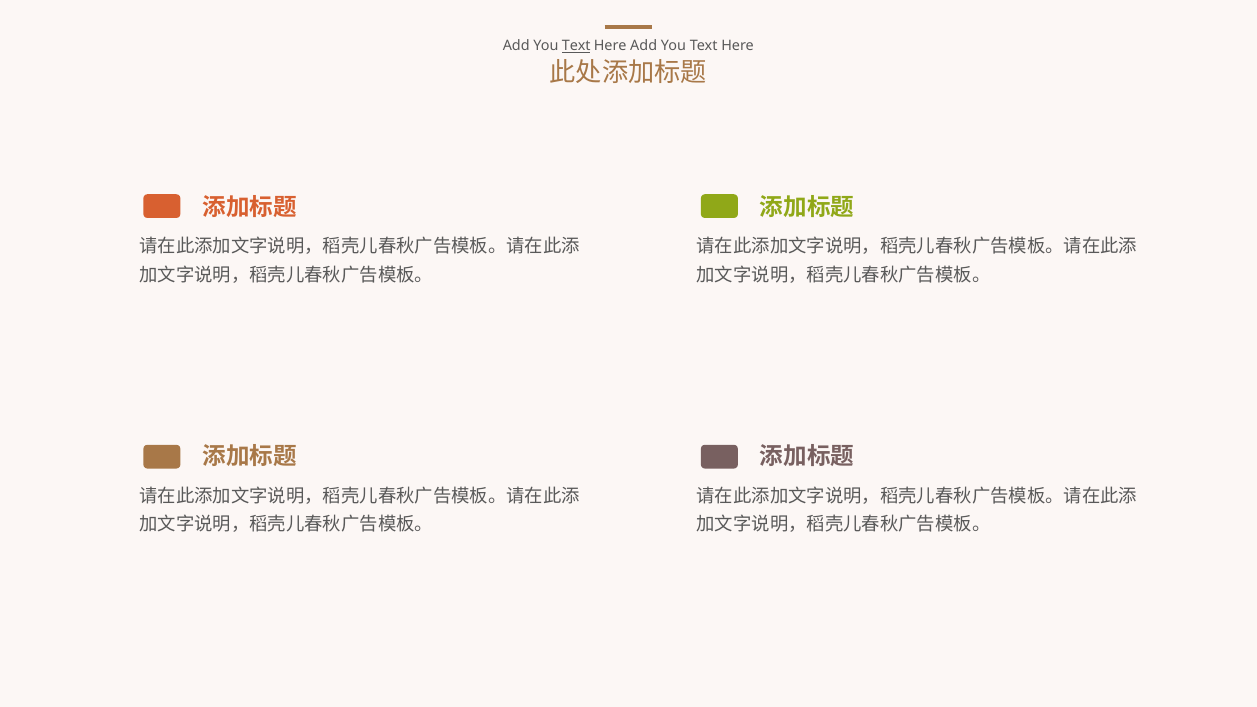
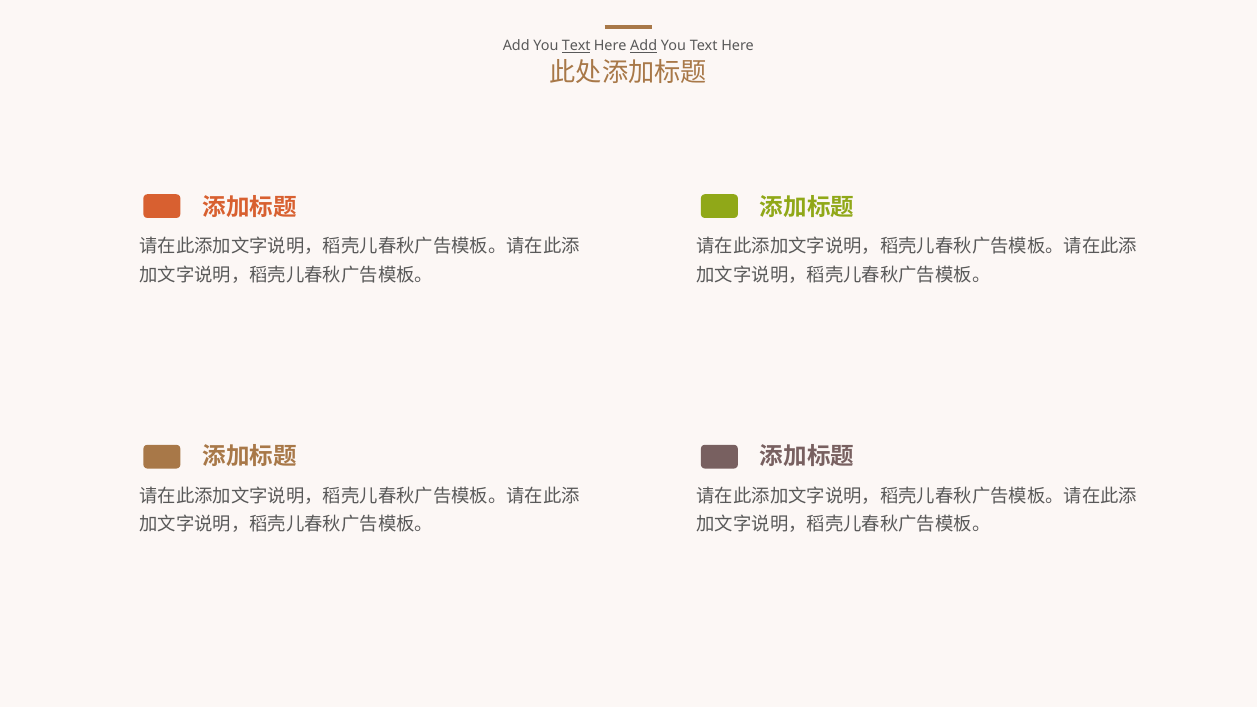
Add at (644, 46) underline: none -> present
